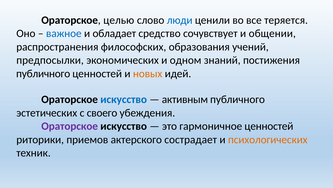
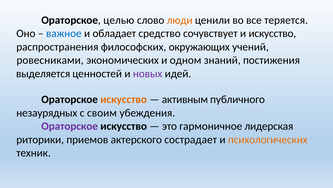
люди colour: blue -> orange
и общении: общении -> искусство
образования: образования -> окружающих
предпосылки: предпосылки -> ровесниками
публичного at (43, 73): публичного -> выделяется
новых colour: orange -> purple
искусство at (124, 99) colour: blue -> orange
эстетических: эстетических -> незаурядных
своего: своего -> своим
гармоничное ценностей: ценностей -> лидерская
